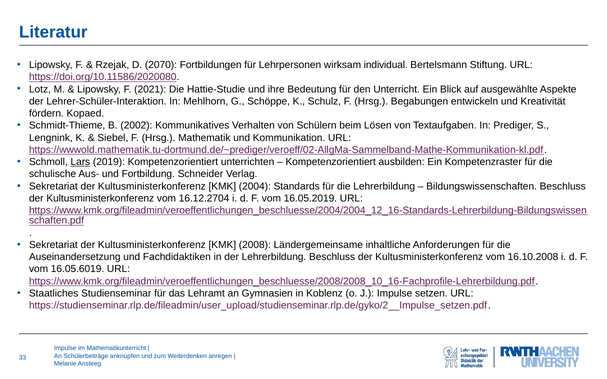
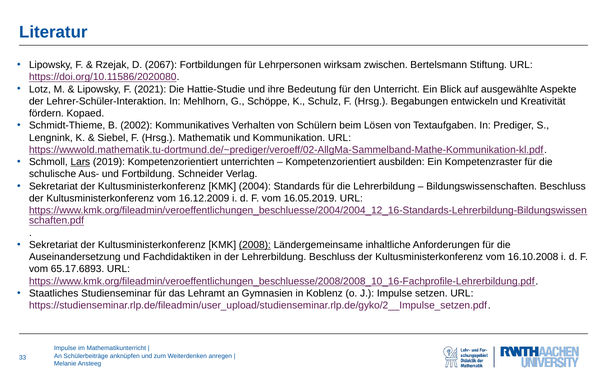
2070: 2070 -> 2067
individual: individual -> zwischen
16.12.2704: 16.12.2704 -> 16.12.2009
2008 underline: none -> present
16.05.6019: 16.05.6019 -> 65.17.6893
